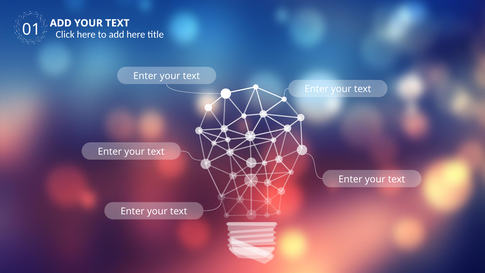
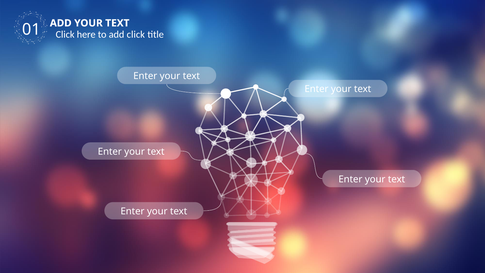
add here: here -> click
